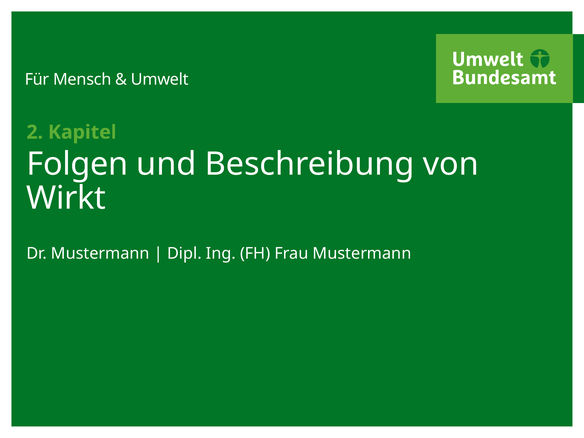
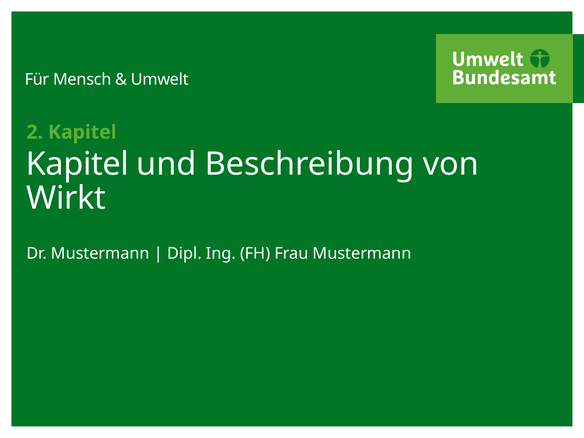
Folgen at (77, 164): Folgen -> Kapitel
